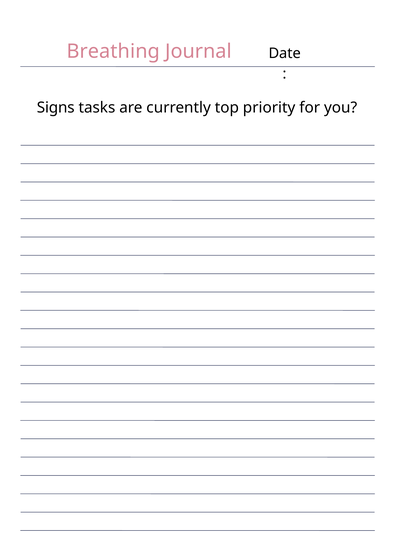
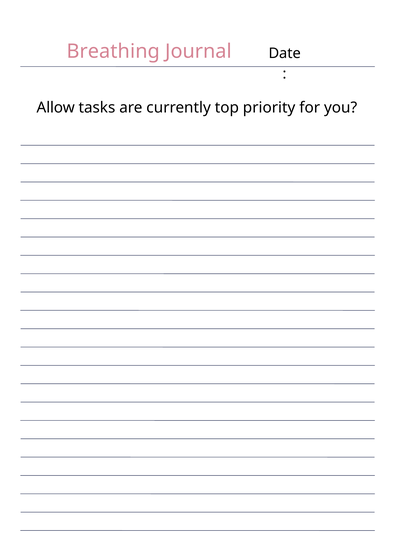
Signs: Signs -> Allow
